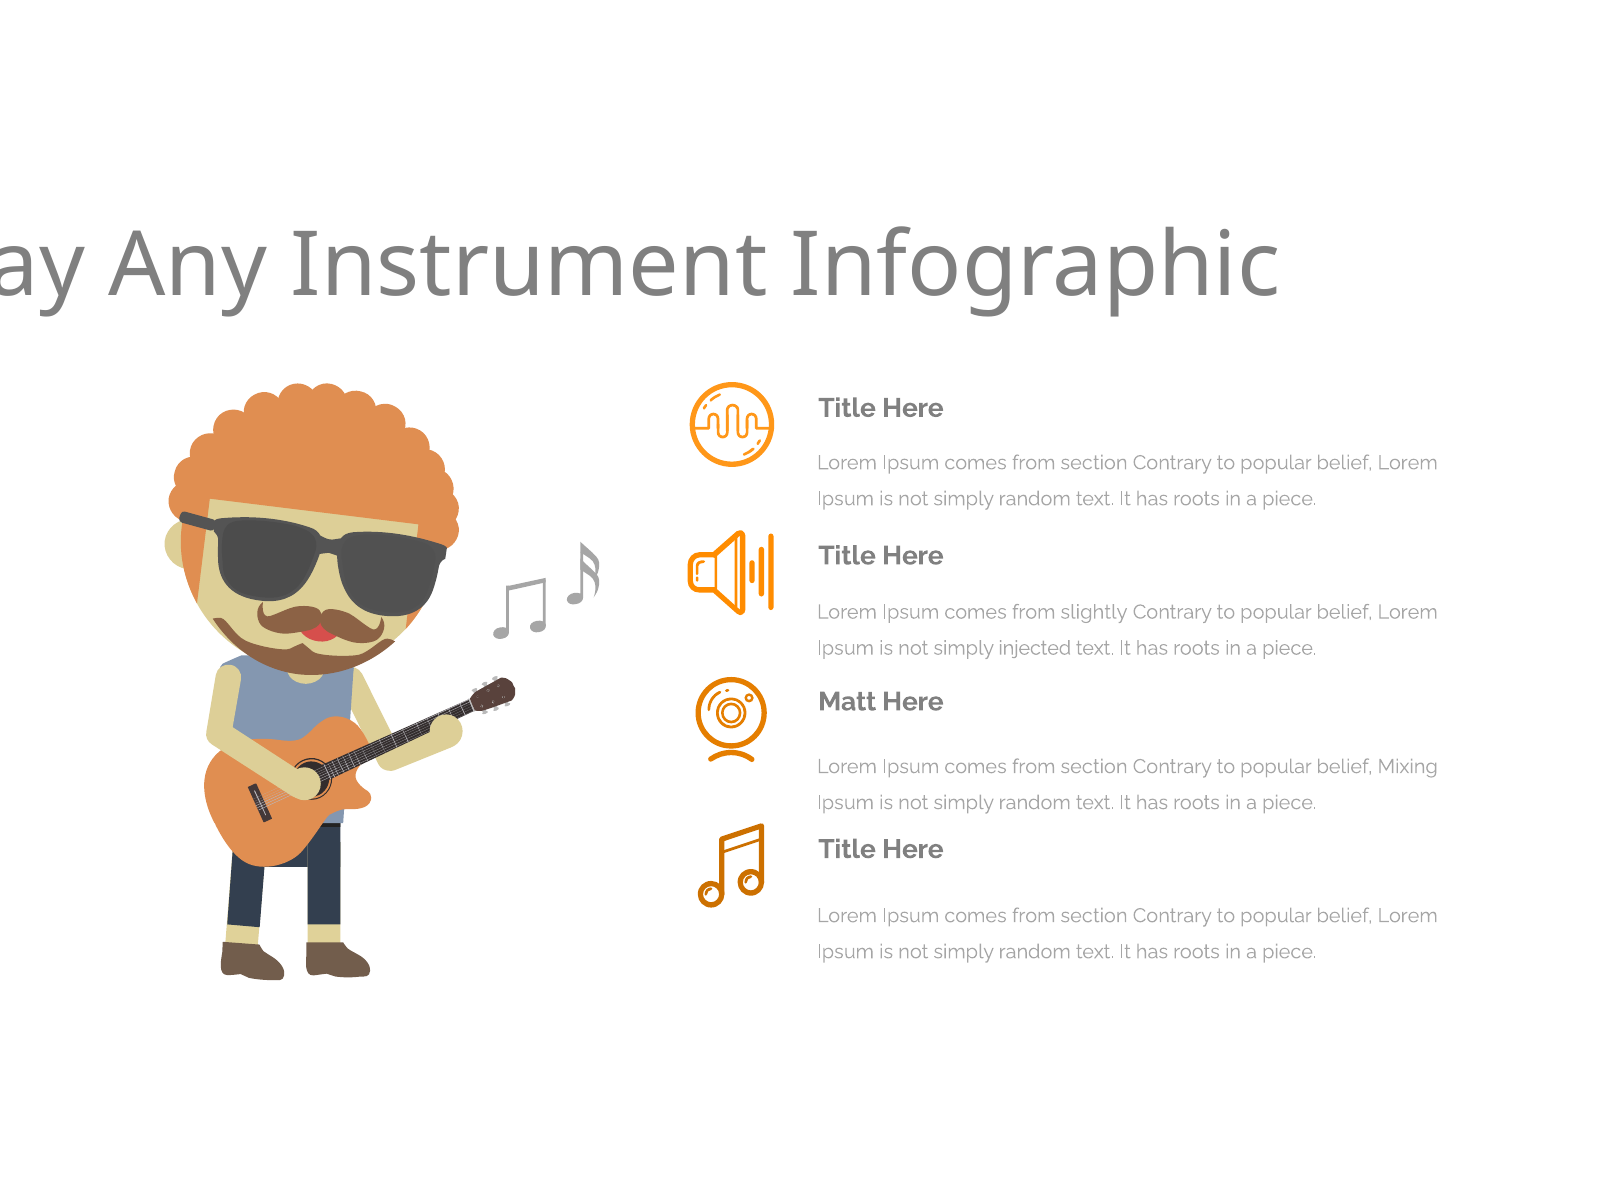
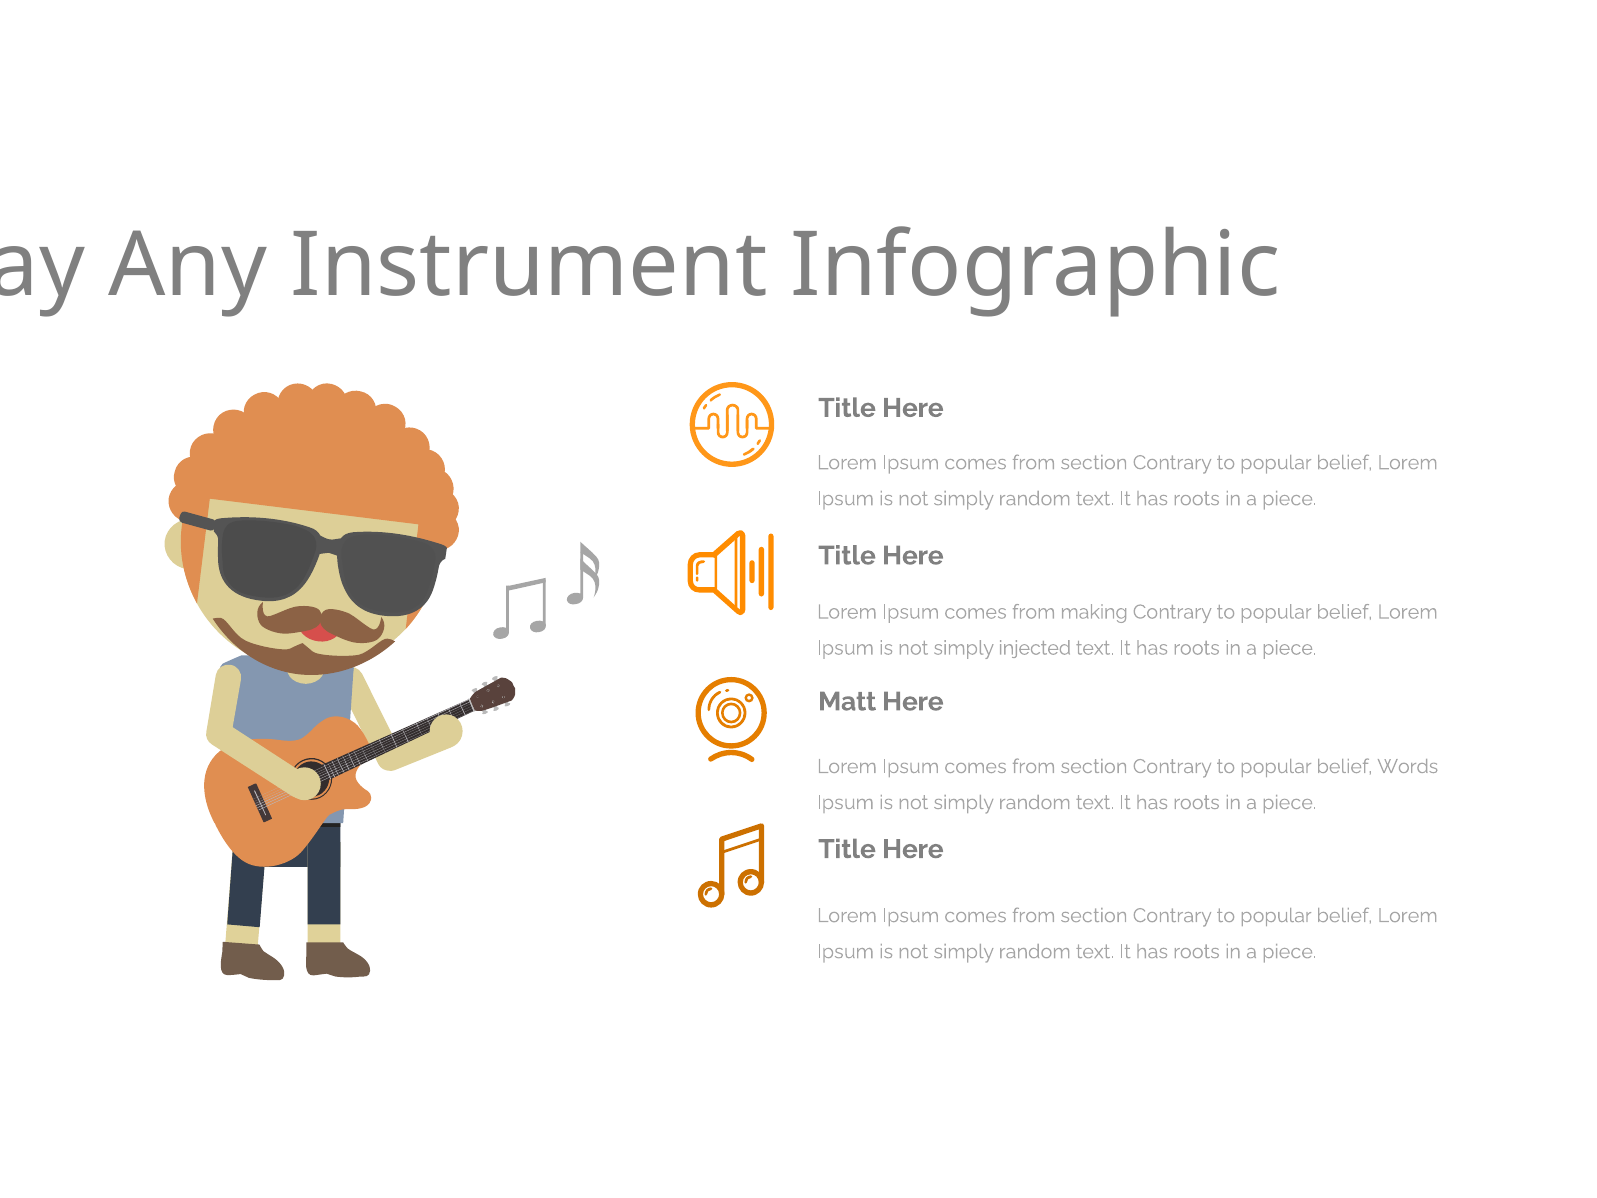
slightly: slightly -> making
Mixing: Mixing -> Words
